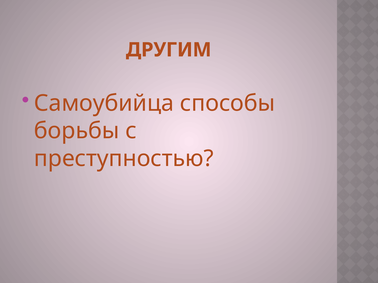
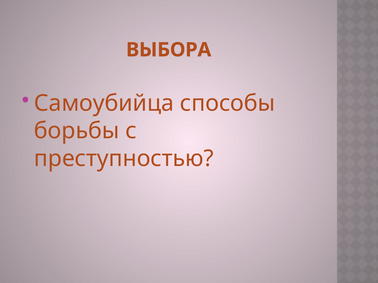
ДРУГИМ: ДРУГИМ -> ВЫБОРА
